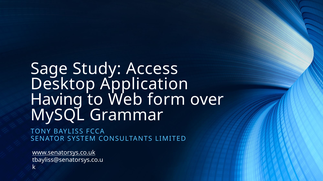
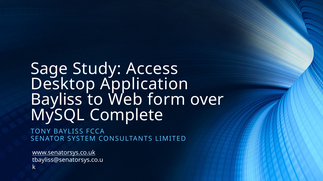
Having at (57, 100): Having -> Bayliss
Grammar: Grammar -> Complete
